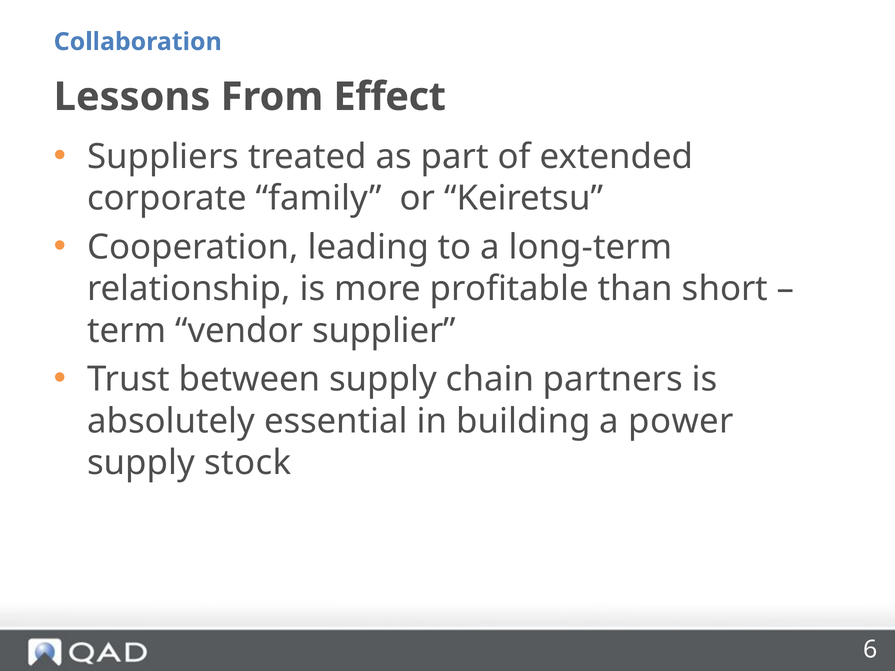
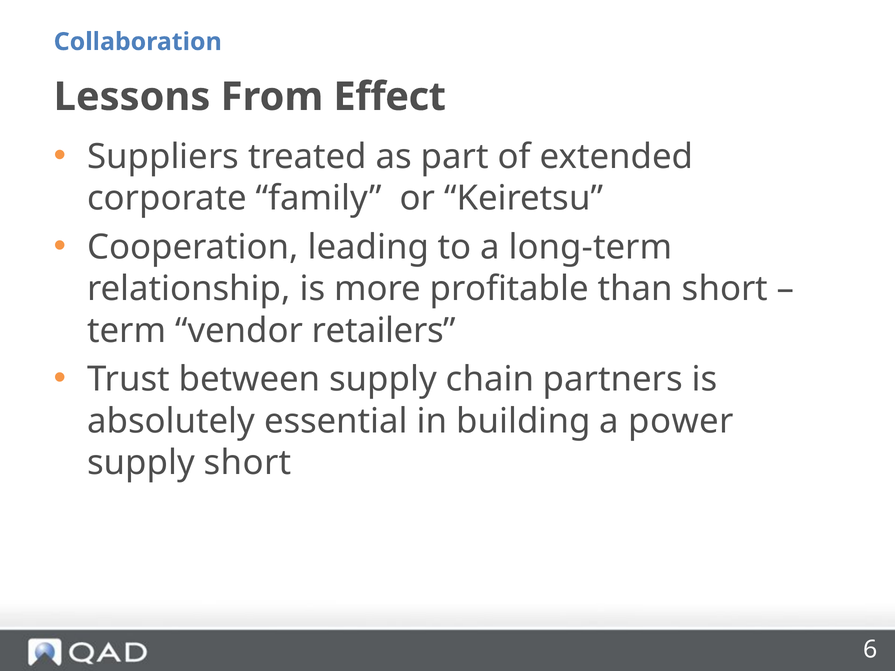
supplier: supplier -> retailers
supply stock: stock -> short
